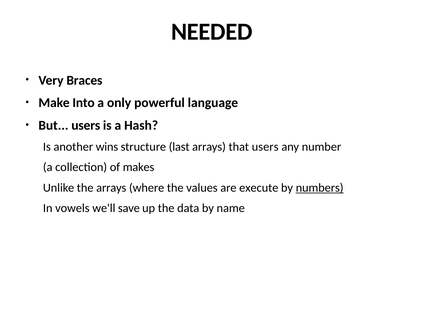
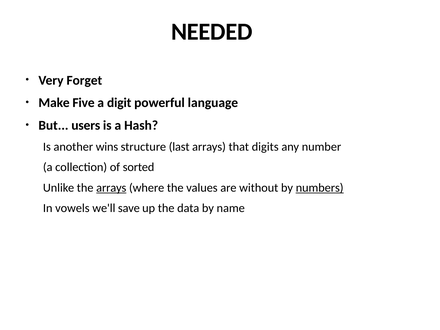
Braces: Braces -> Forget
Into: Into -> Five
only: only -> digit
that users: users -> digits
makes: makes -> sorted
arrays at (111, 188) underline: none -> present
execute: execute -> without
